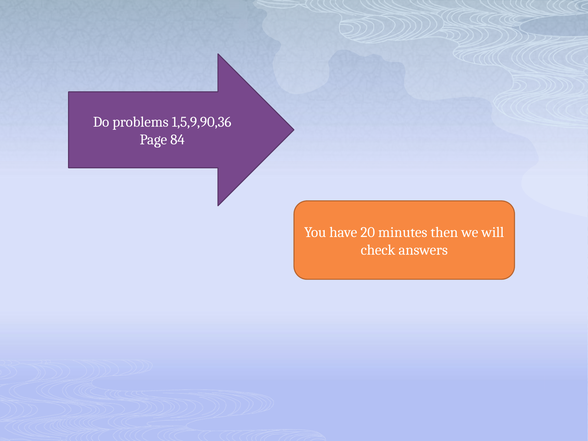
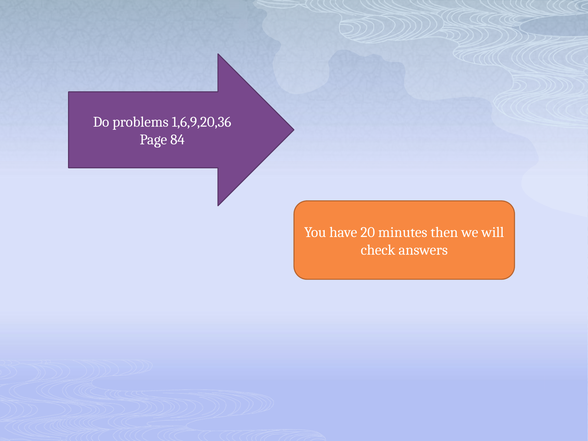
1,5,9,90,36: 1,5,9,90,36 -> 1,6,9,20,36
